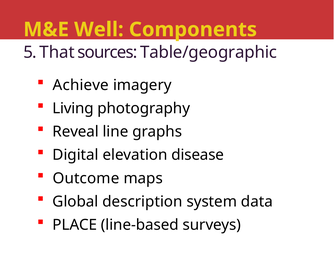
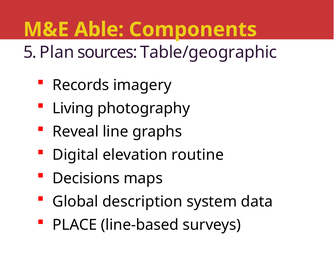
Well: Well -> Able
That: That -> Plan
Achieve: Achieve -> Records
disease: disease -> routine
Outcome: Outcome -> Decisions
